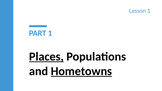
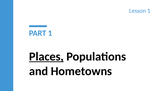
Hometowns underline: present -> none
